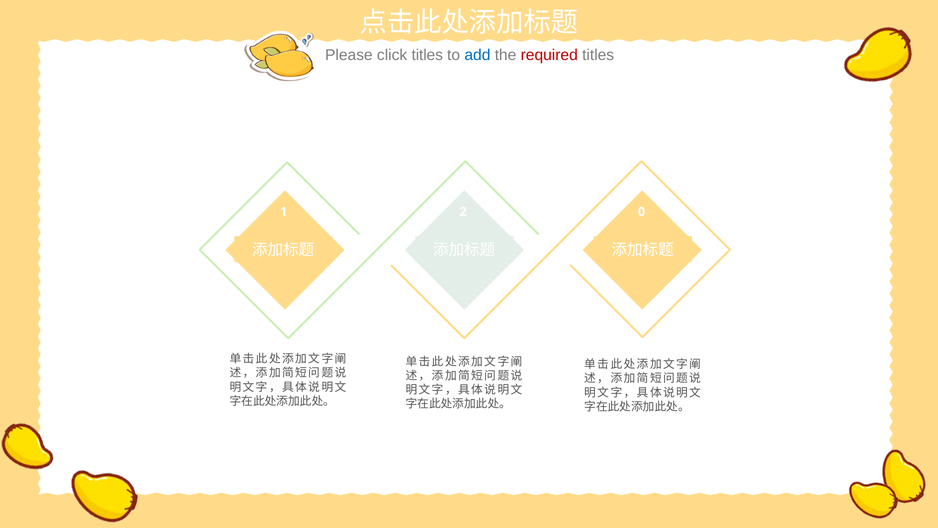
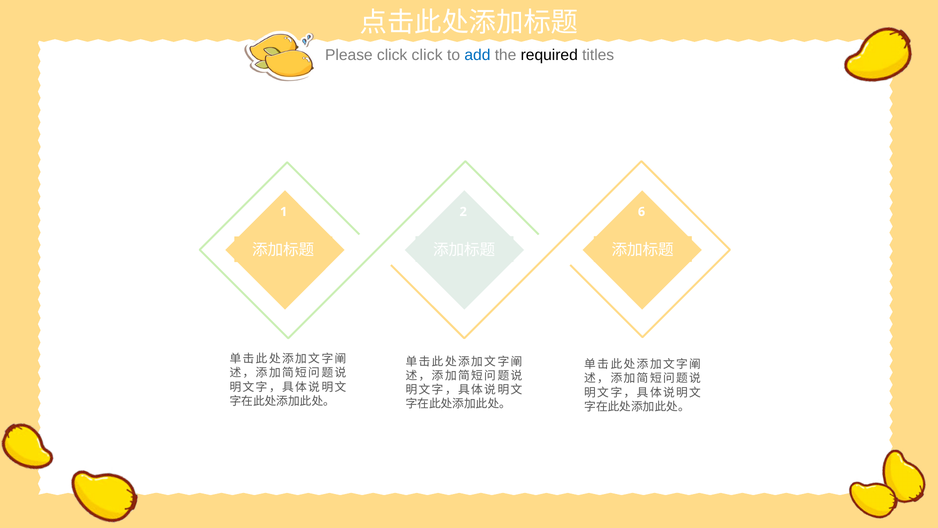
click titles: titles -> click
required colour: red -> black
0: 0 -> 6
